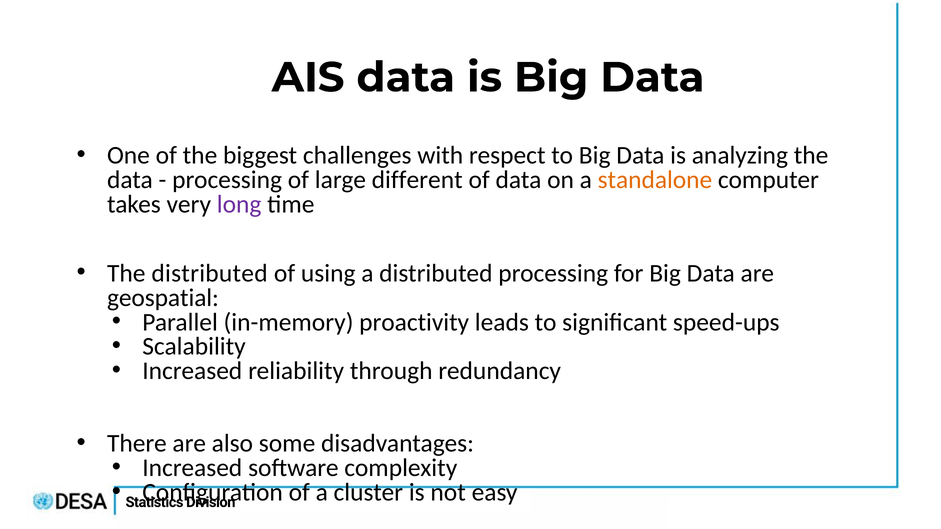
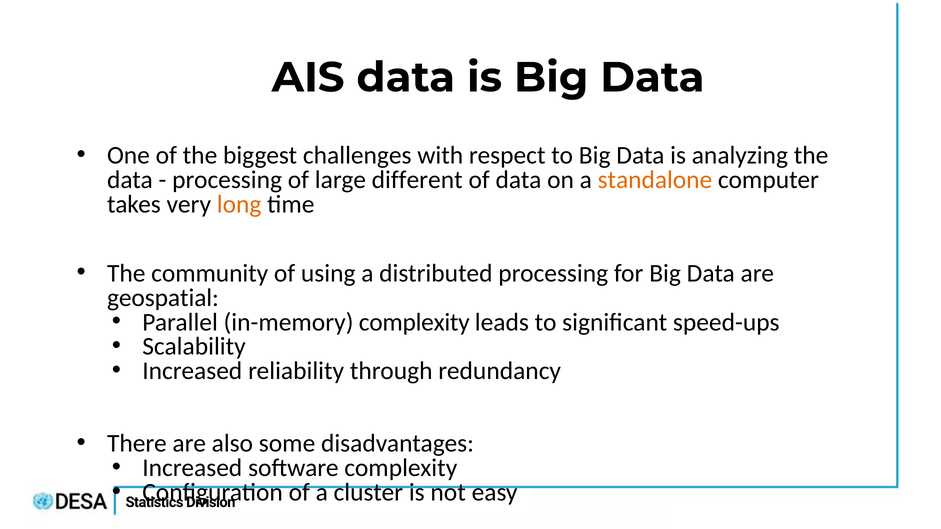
long colour: purple -> orange
The distributed: distributed -> community
in-memory proactivity: proactivity -> complexity
